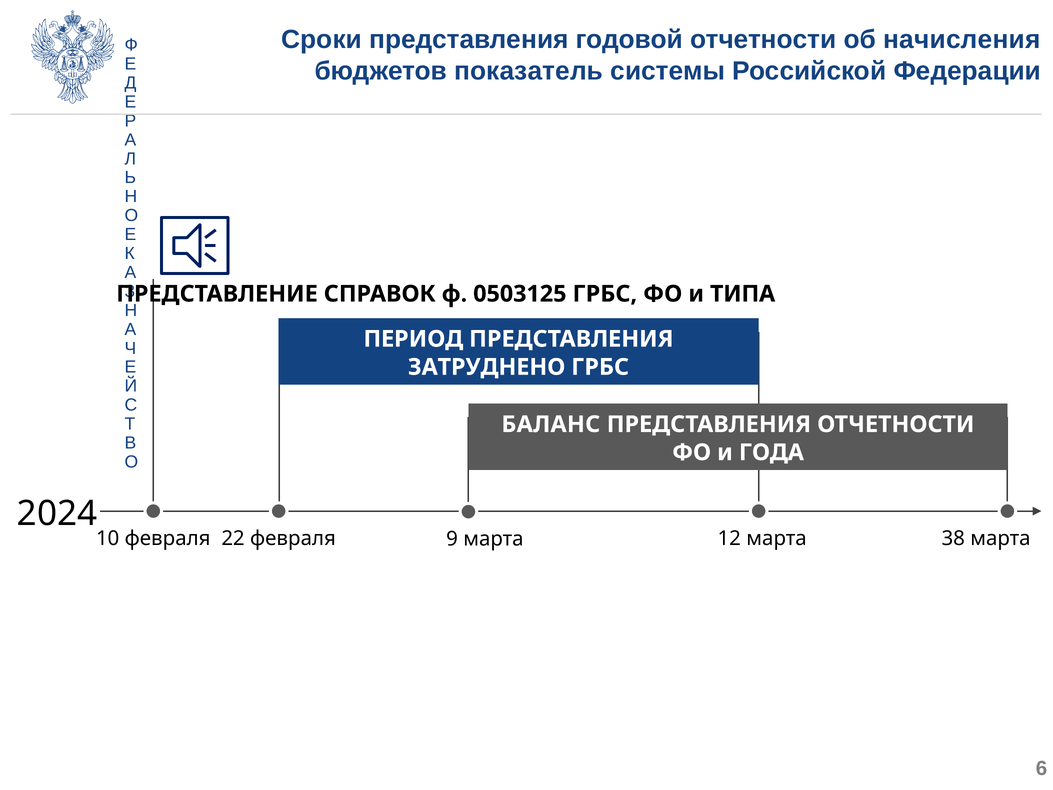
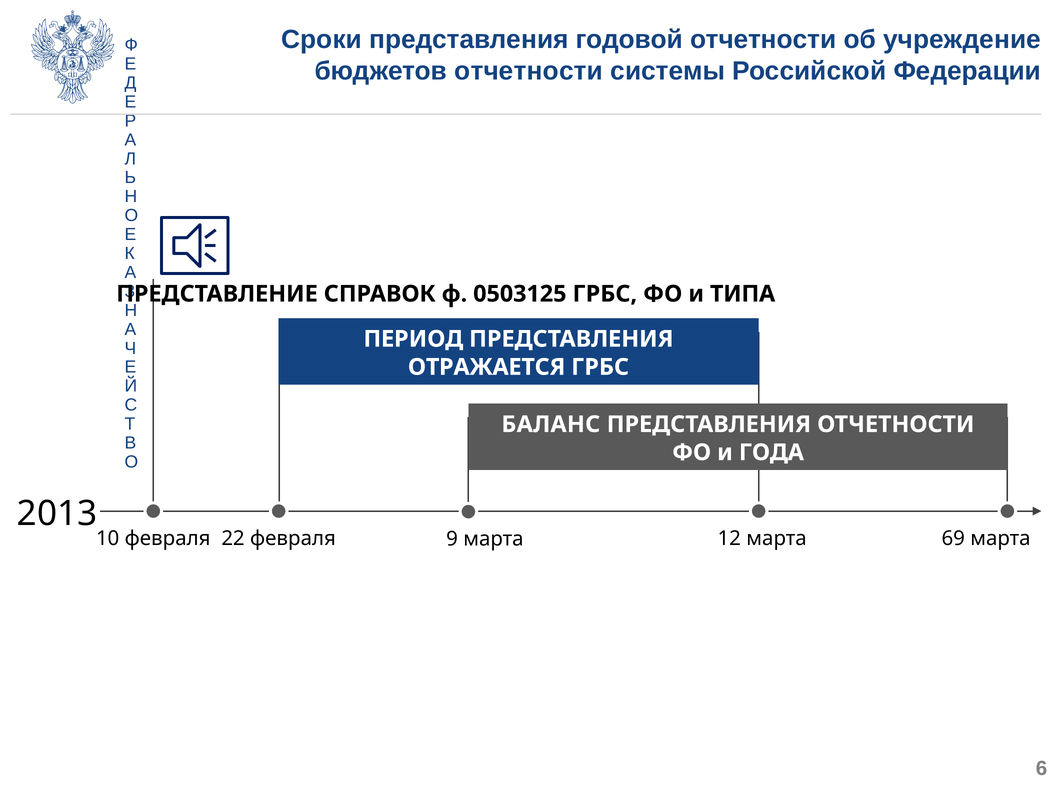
начисления: начисления -> учреждение
бюджетов показатель: показатель -> отчетности
ЗАТРУДНЕНО: ЗАТРУДНЕНО -> ОТРАЖАЕТСЯ
2024: 2024 -> 2013
38: 38 -> 69
